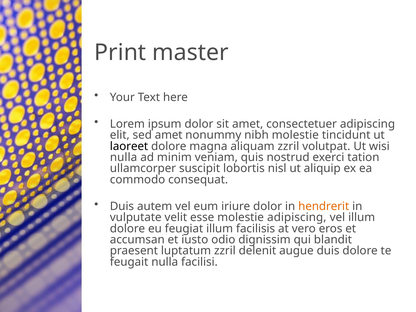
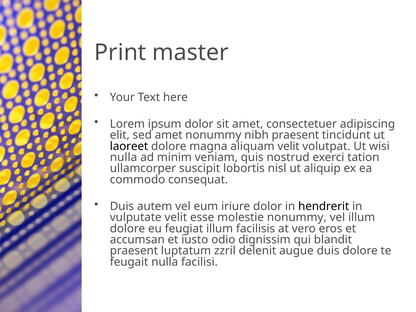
nibh molestie: molestie -> praesent
aliquam zzril: zzril -> velit
hendrerit colour: orange -> black
molestie adipiscing: adipiscing -> nonummy
